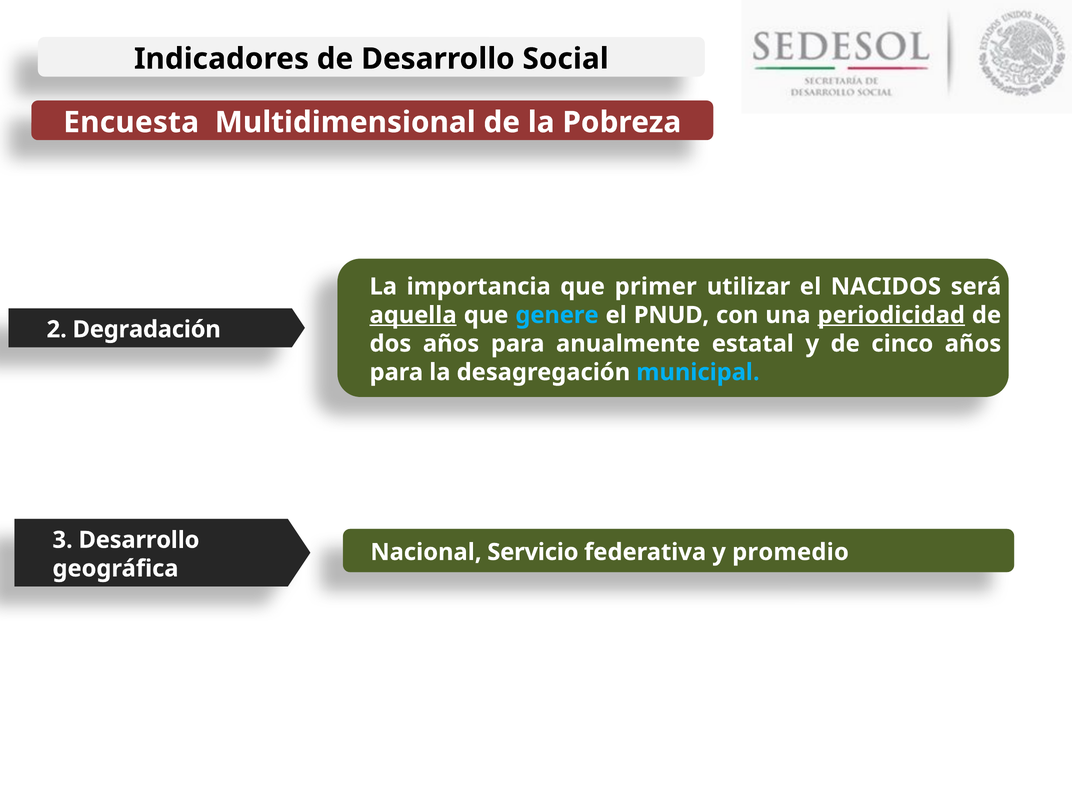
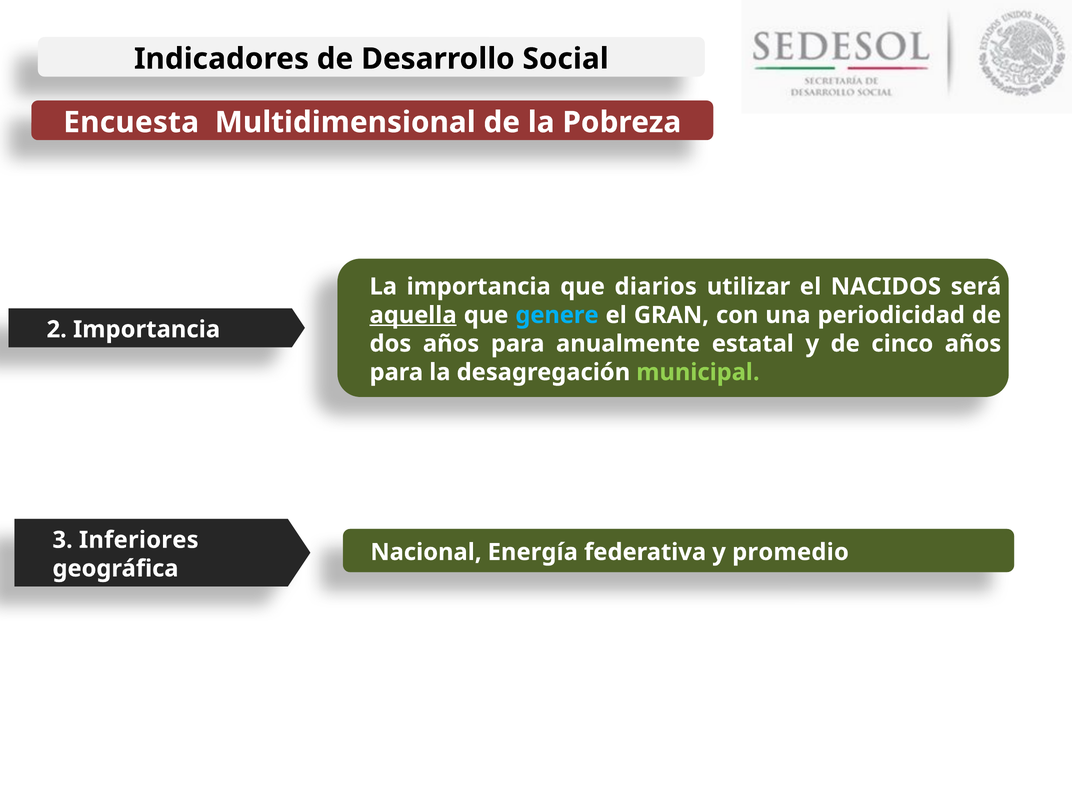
primer: primer -> diarios
PNUD: PNUD -> GRAN
periodicidad underline: present -> none
2 Degradación: Degradación -> Importancia
municipal colour: light blue -> light green
3 Desarrollo: Desarrollo -> Inferiores
Servicio: Servicio -> Energía
